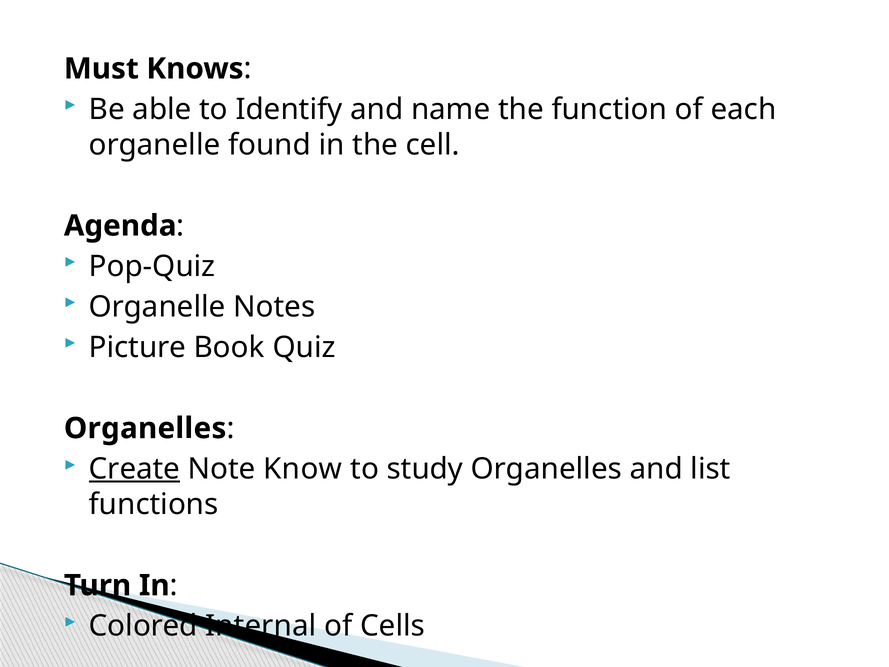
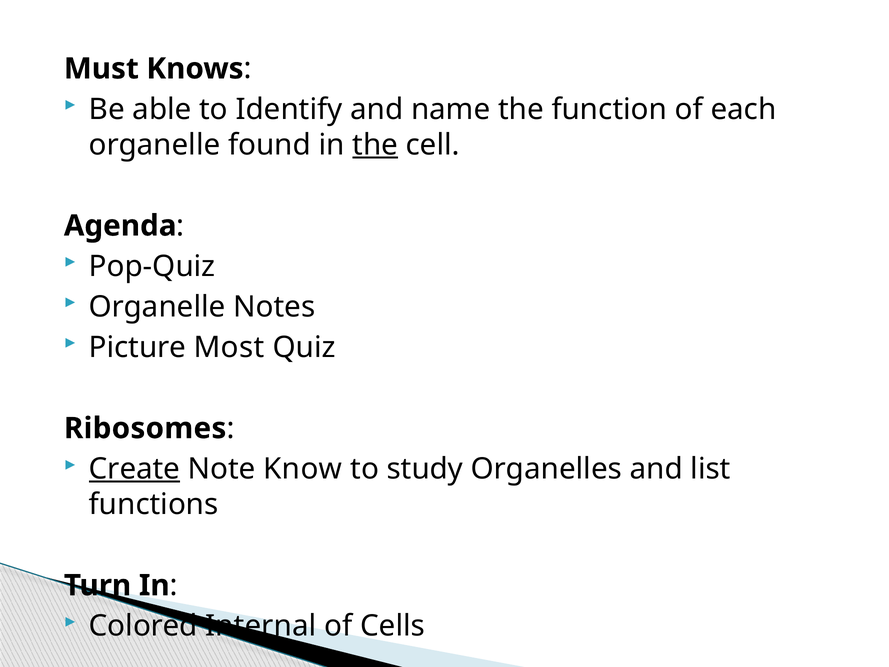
the at (375, 145) underline: none -> present
Book: Book -> Most
Organelles at (145, 428): Organelles -> Ribosomes
